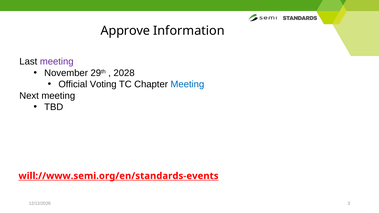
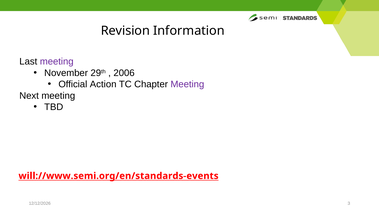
Approve: Approve -> Revision
2028: 2028 -> 2006
Voting: Voting -> Action
Meeting at (187, 84) colour: blue -> purple
